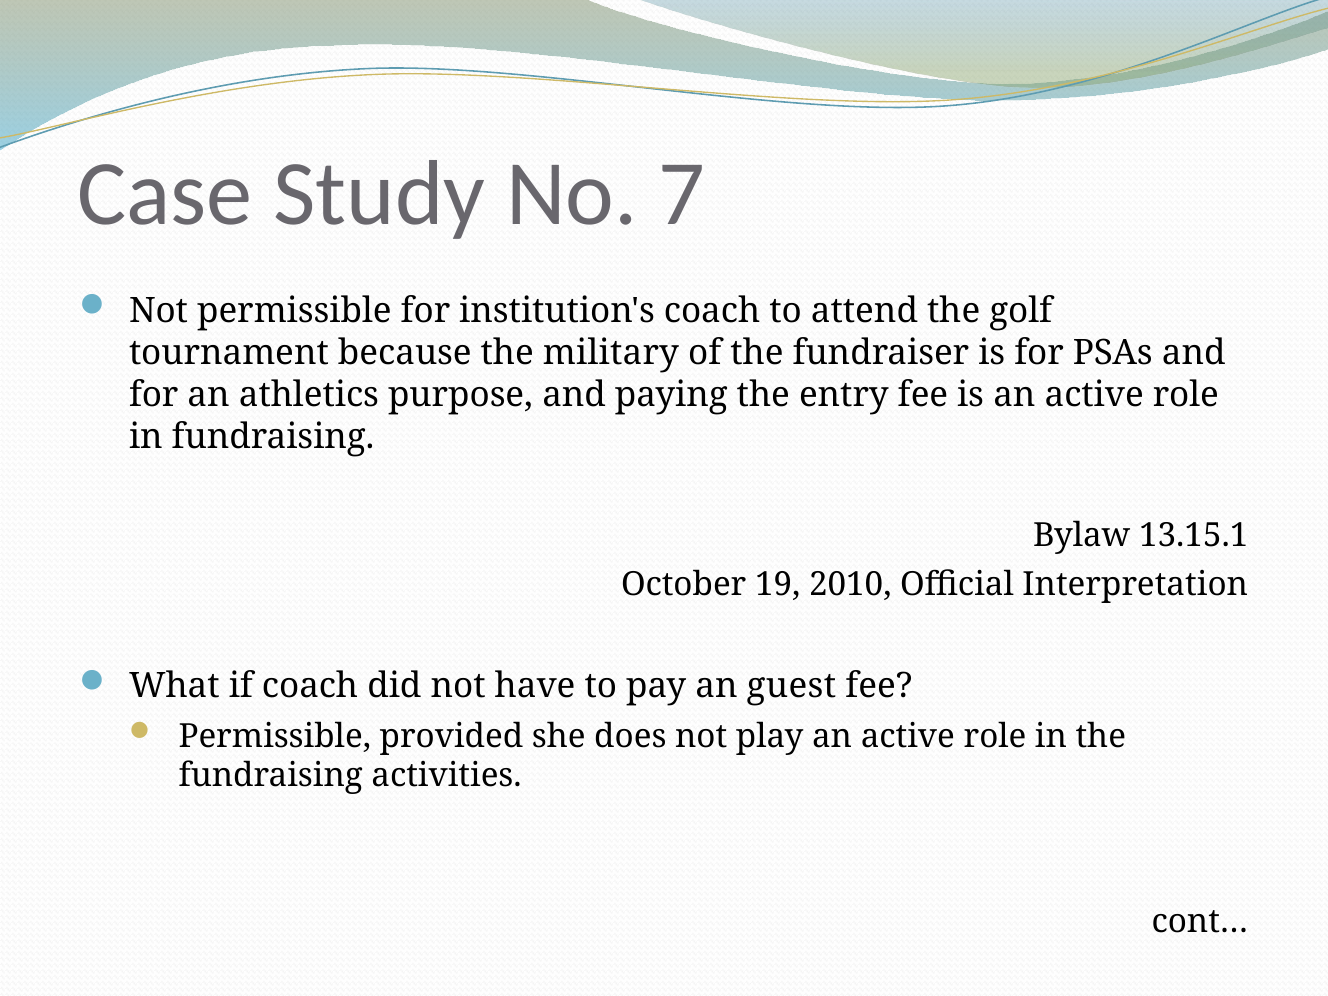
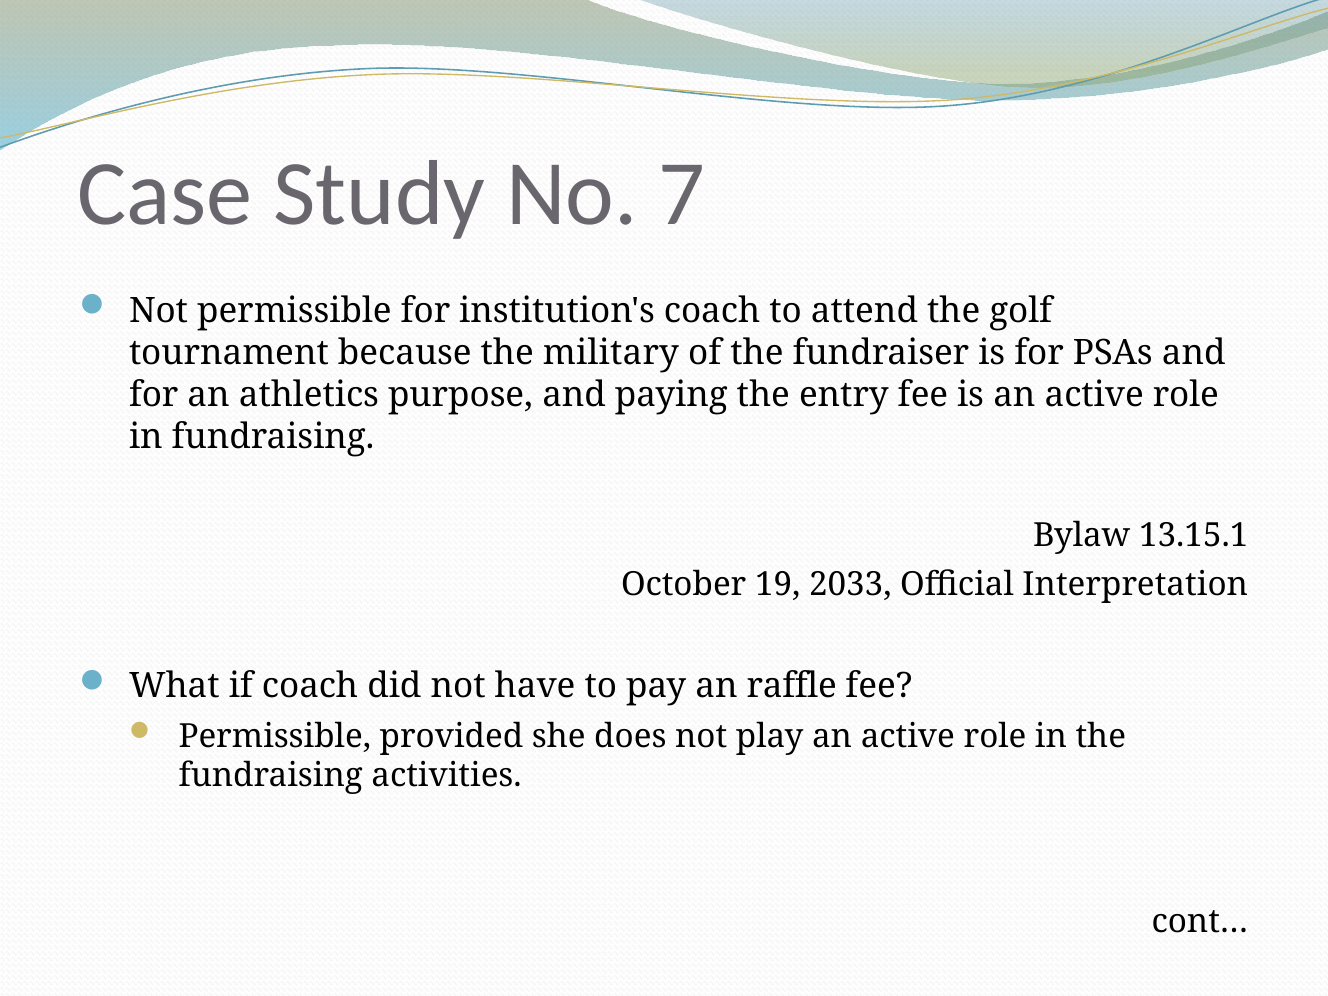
2010: 2010 -> 2033
guest: guest -> raffle
